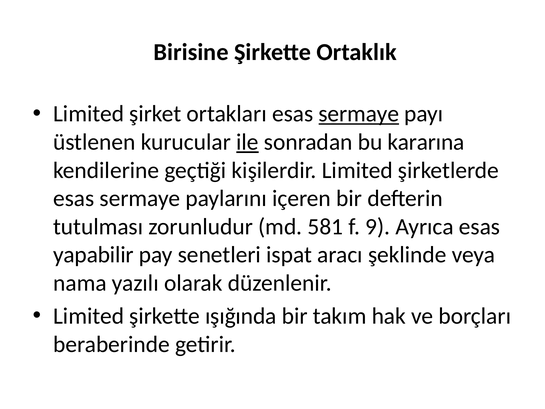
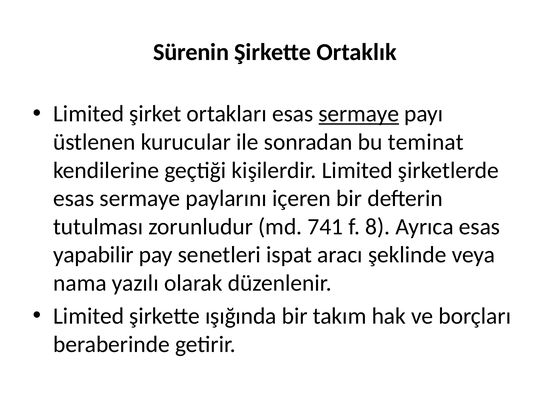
Birisine: Birisine -> Sürenin
ile underline: present -> none
kararına: kararına -> teminat
581: 581 -> 741
9: 9 -> 8
